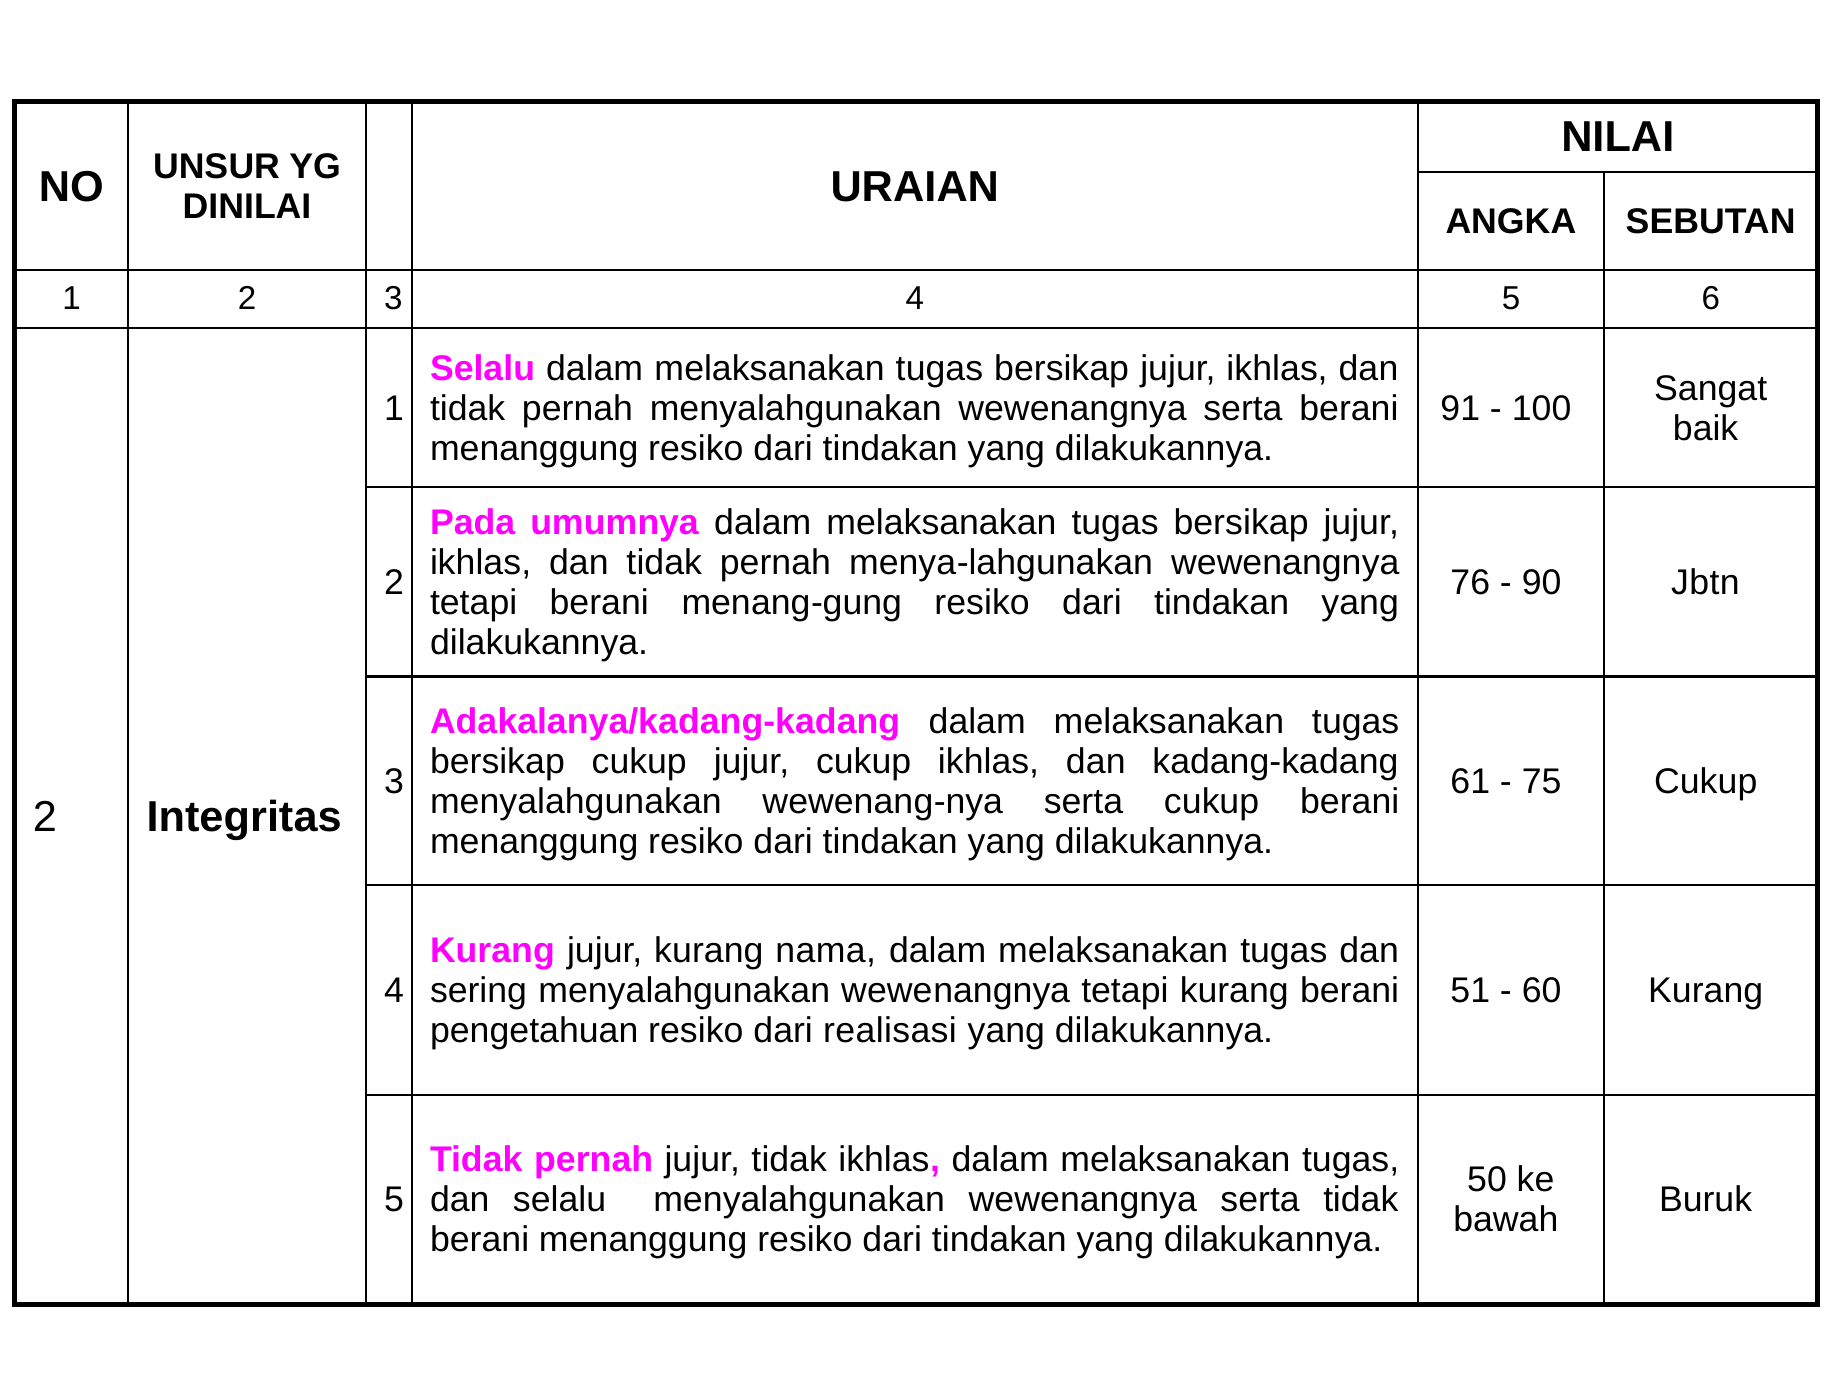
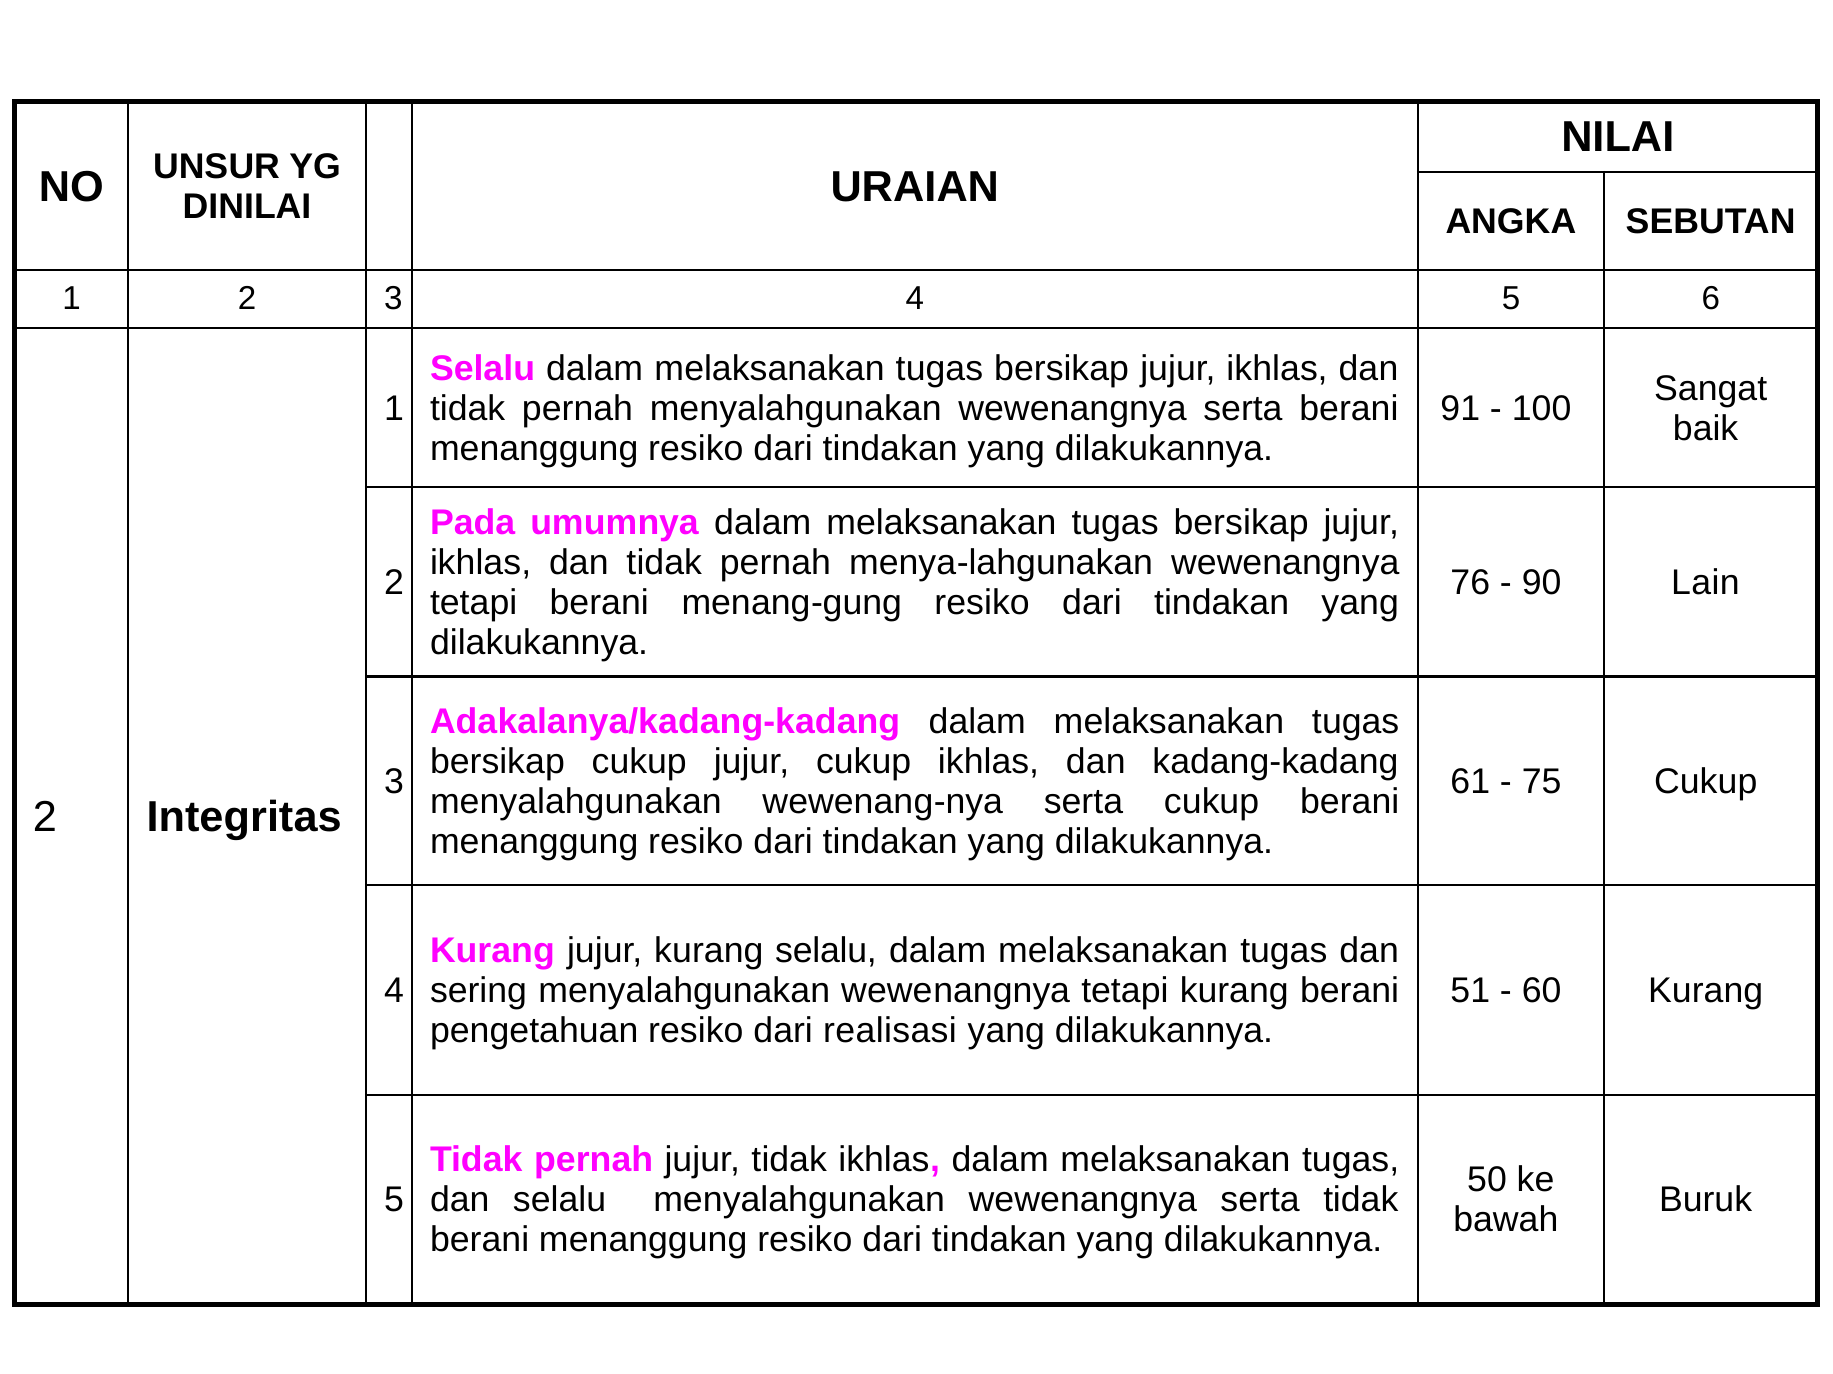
Jbtn: Jbtn -> Lain
kurang nama: nama -> selalu
